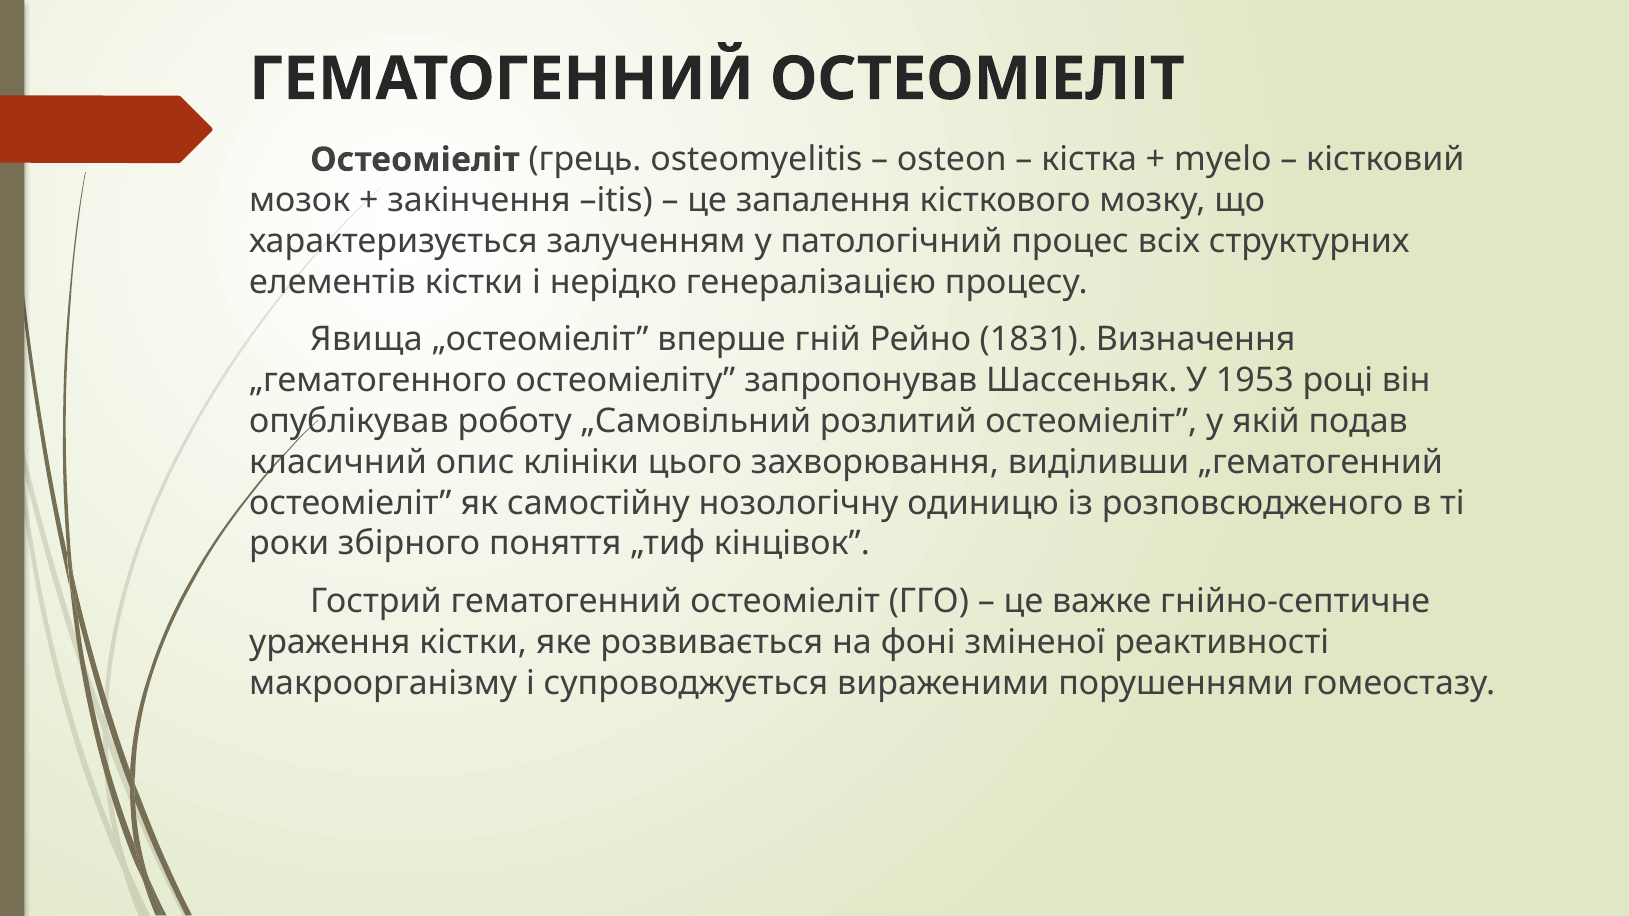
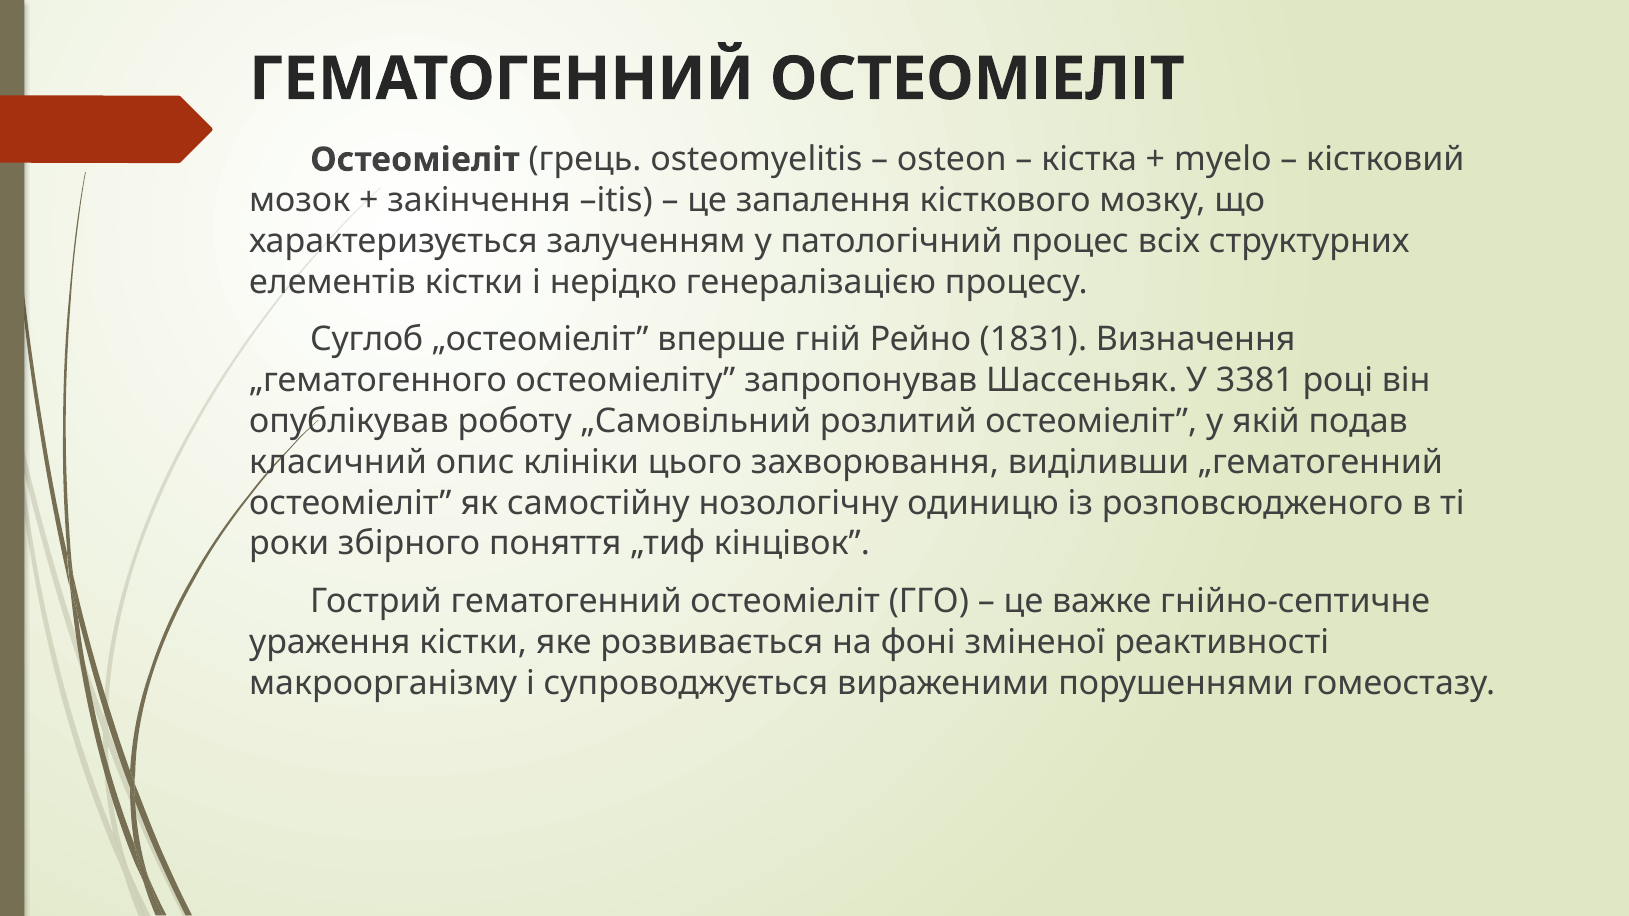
Явища: Явища -> Суглоб
1953: 1953 -> 3381
